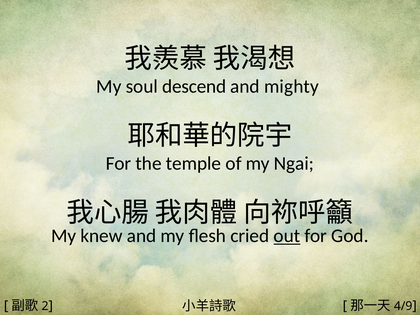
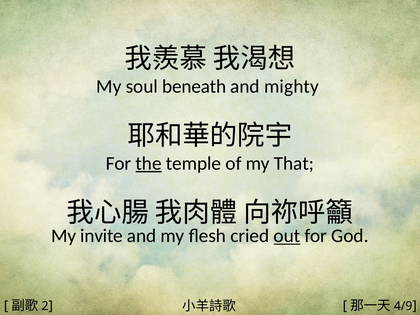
descend: descend -> beneath
the underline: none -> present
Ngai: Ngai -> That
knew: knew -> invite
